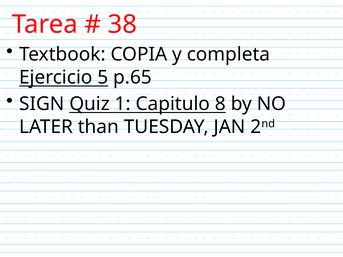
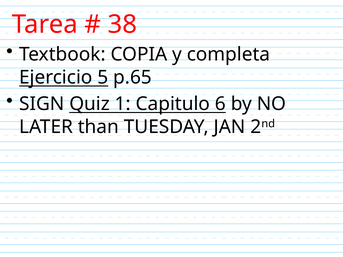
8: 8 -> 6
